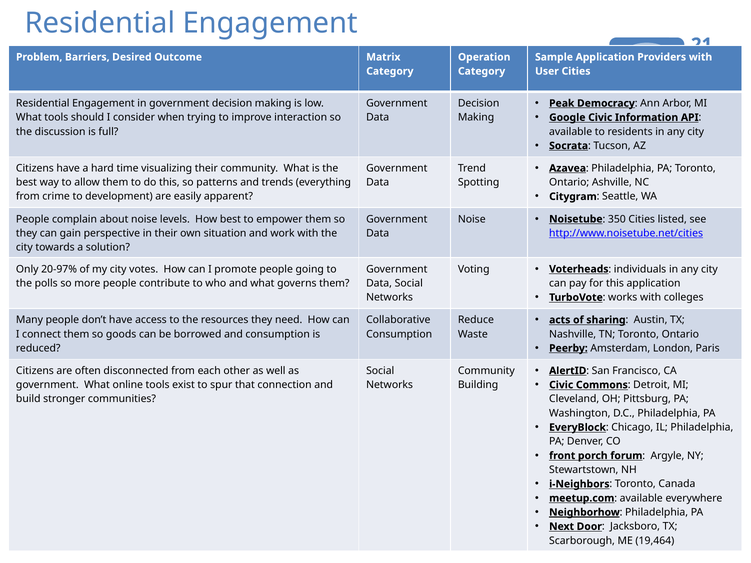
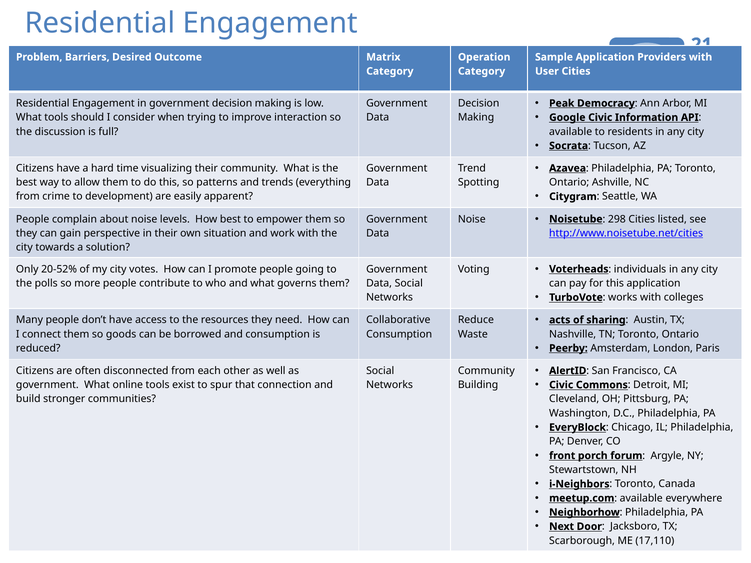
350: 350 -> 298
20-97%: 20-97% -> 20-52%
19,464: 19,464 -> 17,110
